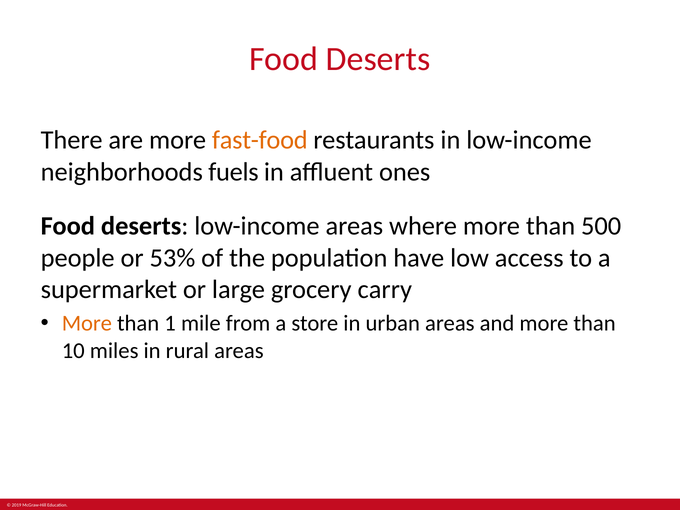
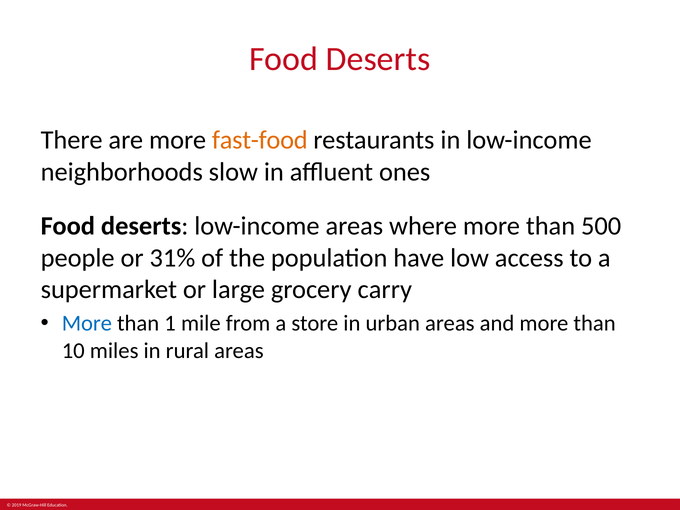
fuels: fuels -> slow
53%: 53% -> 31%
More at (87, 323) colour: orange -> blue
